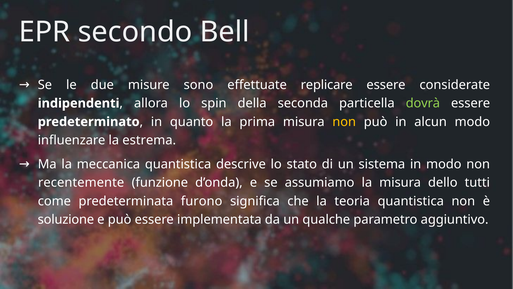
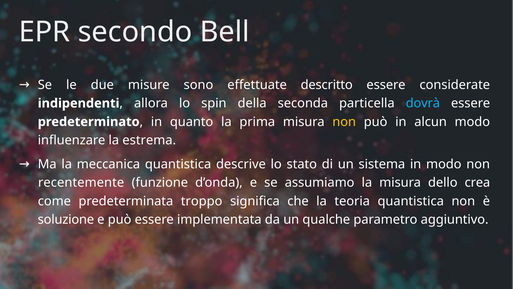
replicare: replicare -> descritto
dovrà colour: light green -> light blue
tutti: tutti -> crea
furono: furono -> troppo
